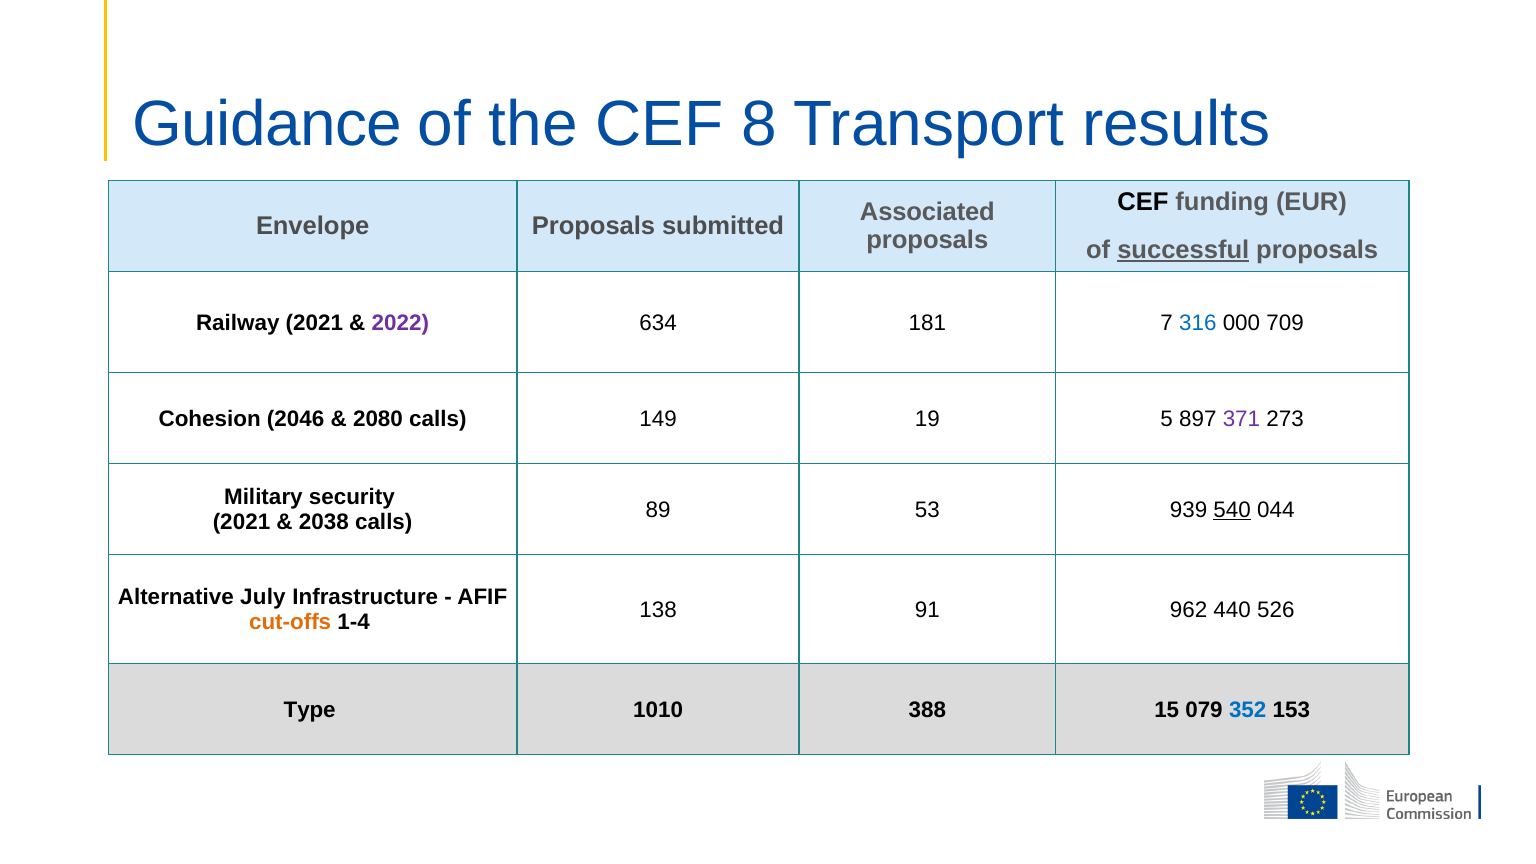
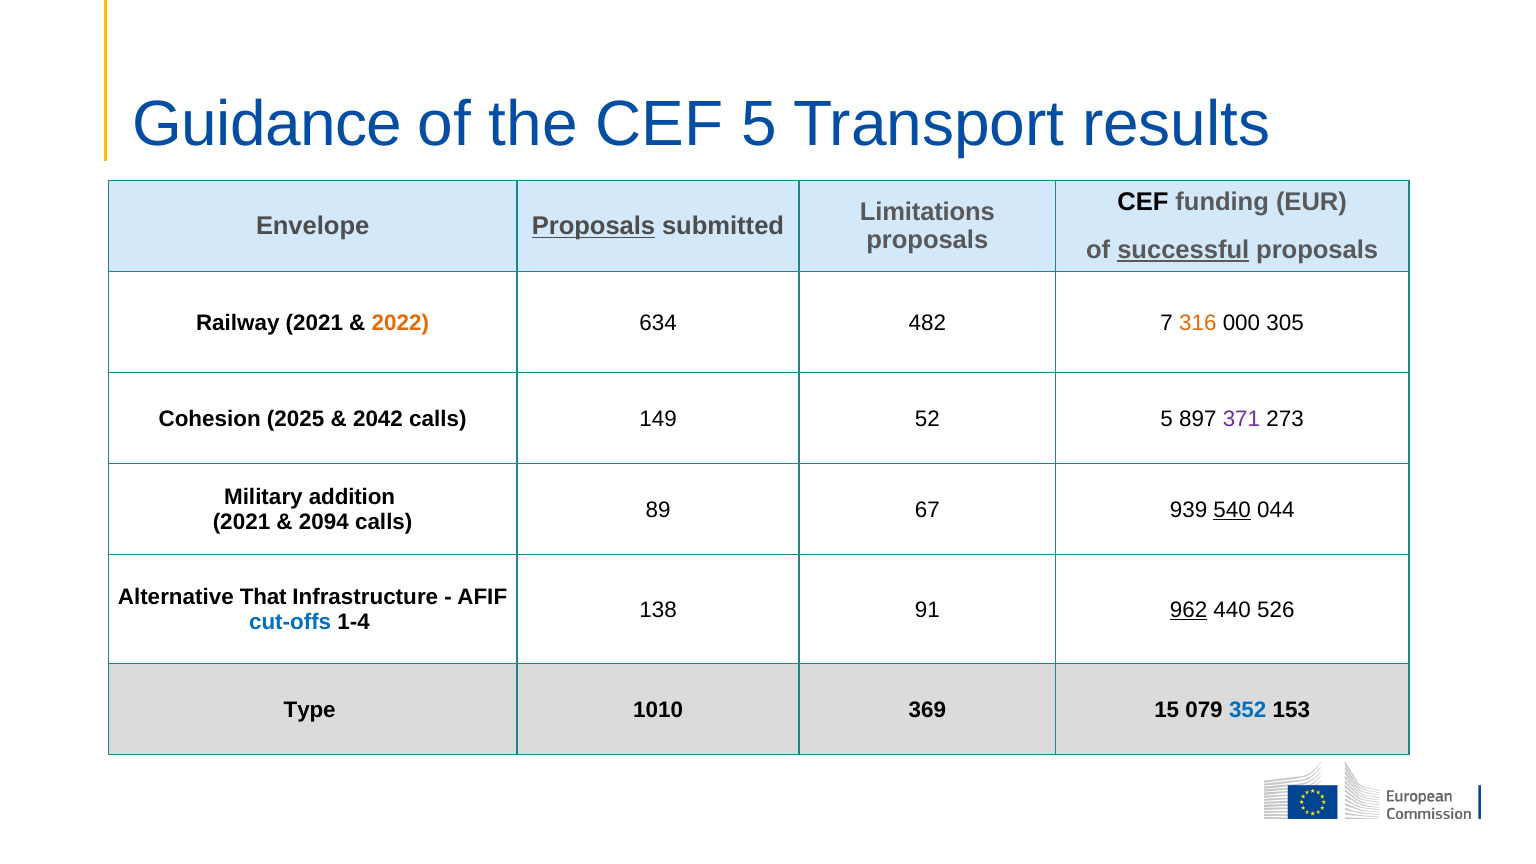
CEF 8: 8 -> 5
Associated: Associated -> Limitations
Proposals at (594, 226) underline: none -> present
2022 colour: purple -> orange
181: 181 -> 482
316 colour: blue -> orange
709: 709 -> 305
2046: 2046 -> 2025
2080: 2080 -> 2042
19: 19 -> 52
security: security -> addition
53: 53 -> 67
2038: 2038 -> 2094
July: July -> That
962 underline: none -> present
cut-offs colour: orange -> blue
388: 388 -> 369
